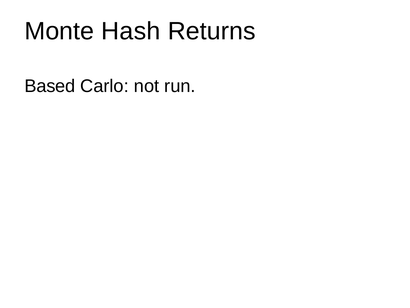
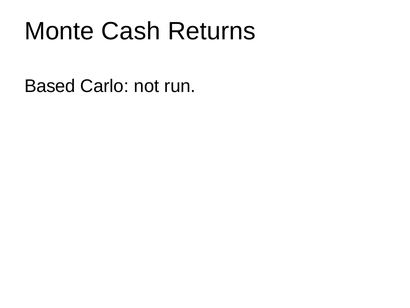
Hash: Hash -> Cash
